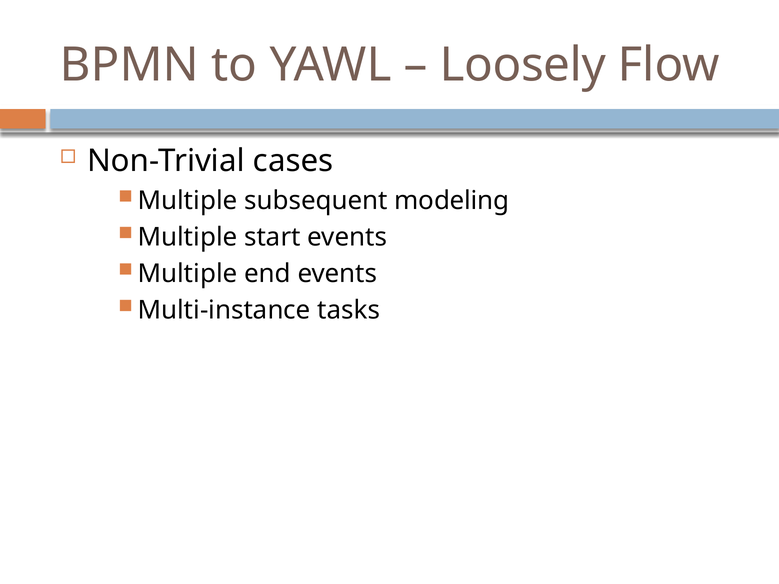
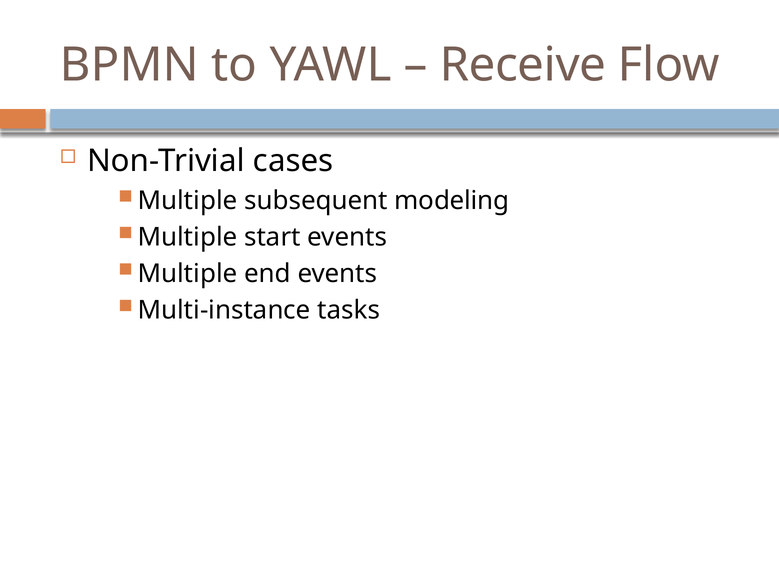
Loosely: Loosely -> Receive
